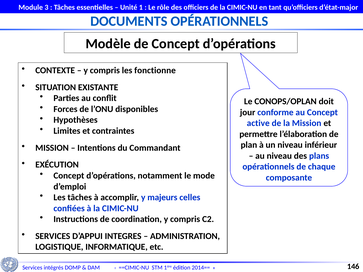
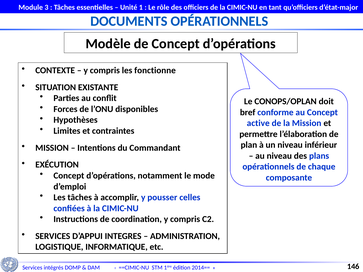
jour: jour -> bref
majeurs: majeurs -> pousser
